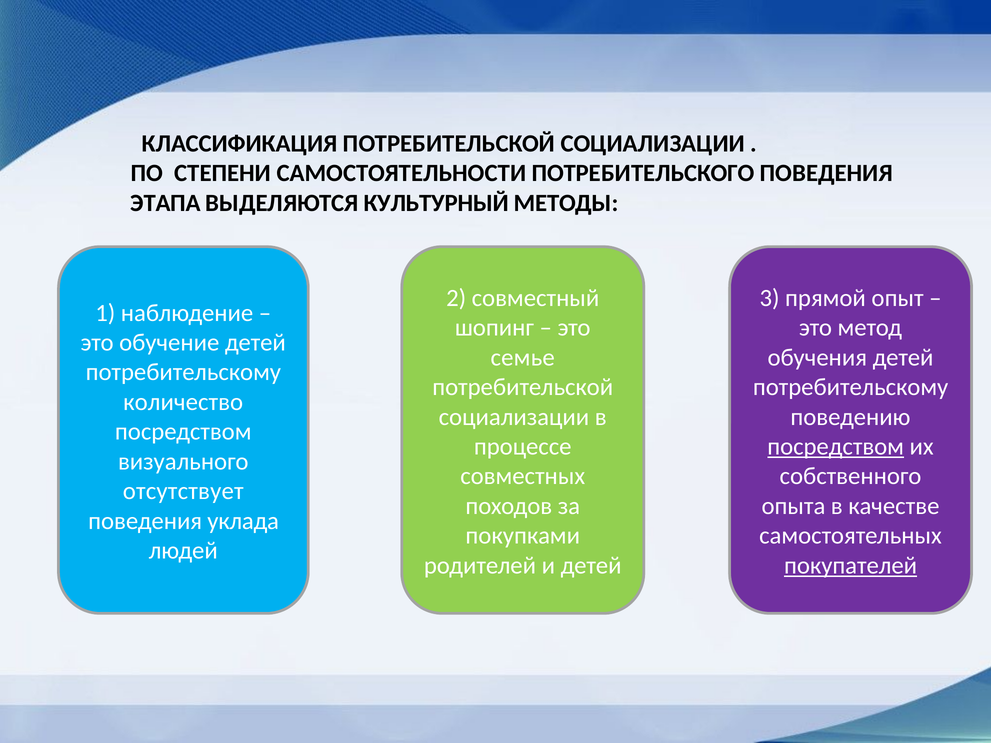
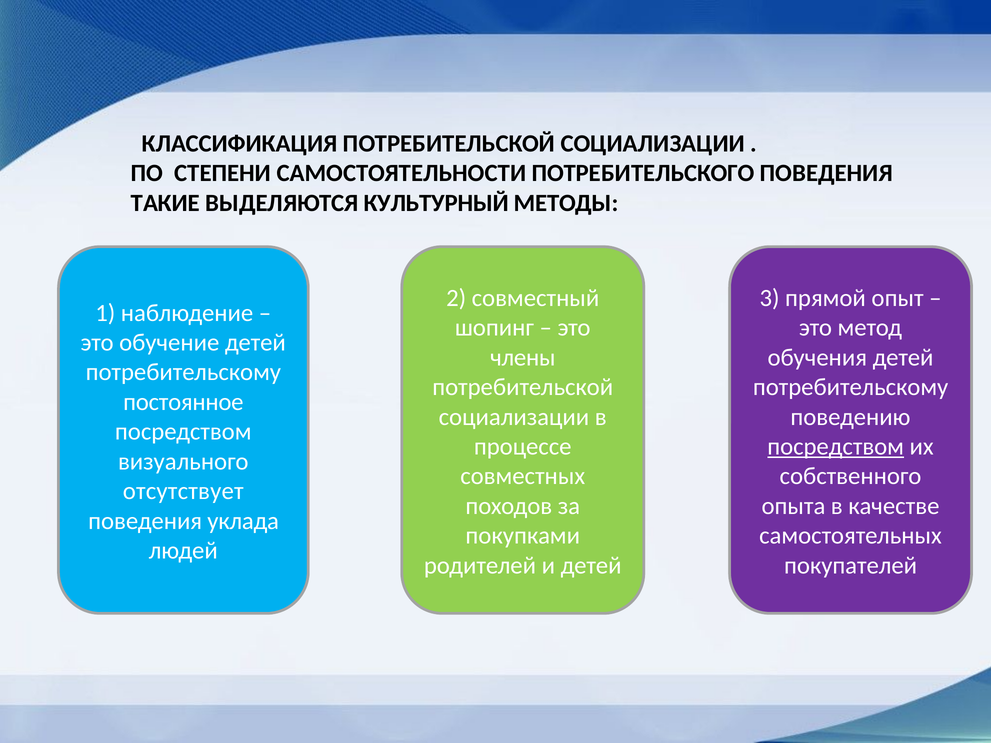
ЭТАПА: ЭТАПА -> ТАКИЕ
семье: семье -> члены
количество: количество -> постоянное
покупателей underline: present -> none
